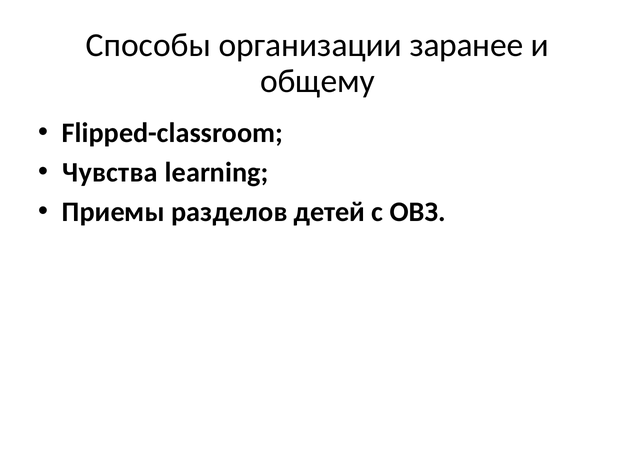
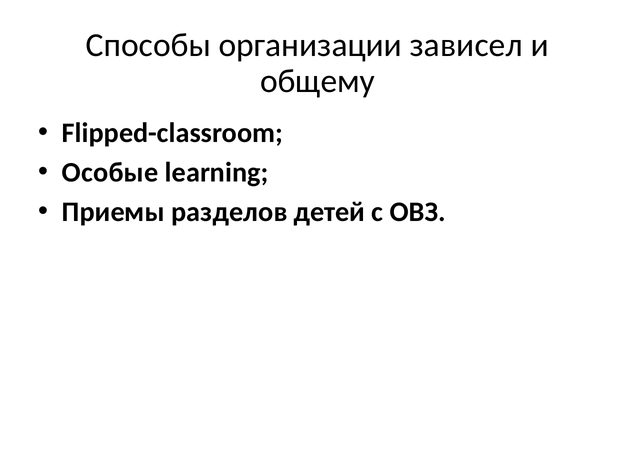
заранее: заранее -> зависел
Чувства: Чувства -> Особые
